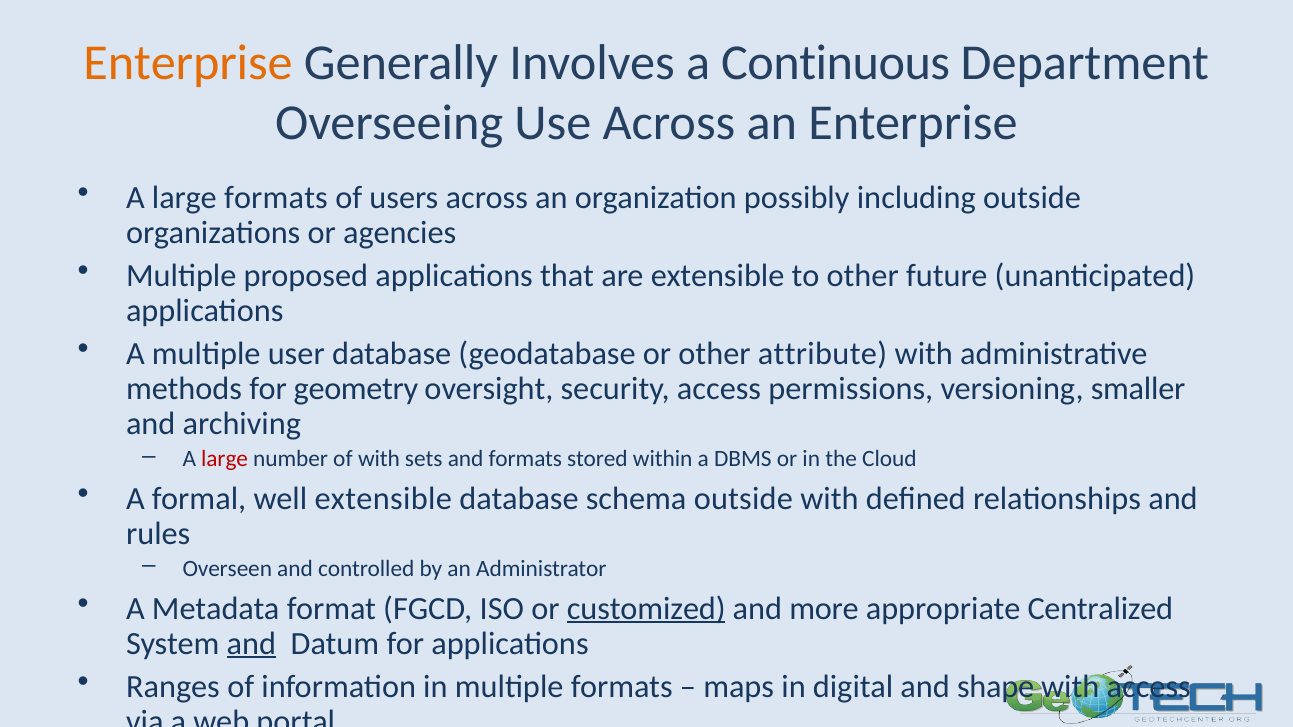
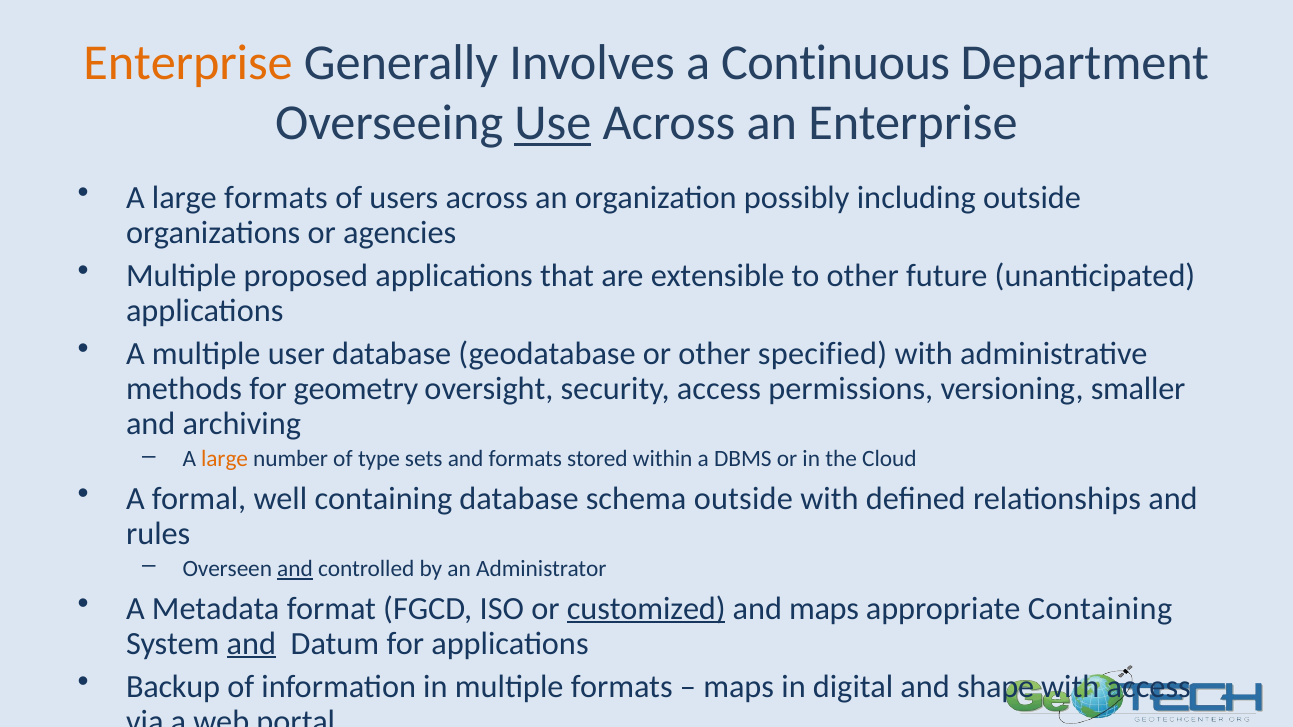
Use underline: none -> present
attribute: attribute -> specified
large at (225, 459) colour: red -> orange
of with: with -> type
well extensible: extensible -> containing
and at (295, 569) underline: none -> present
and more: more -> maps
appropriate Centralized: Centralized -> Containing
Ranges: Ranges -> Backup
